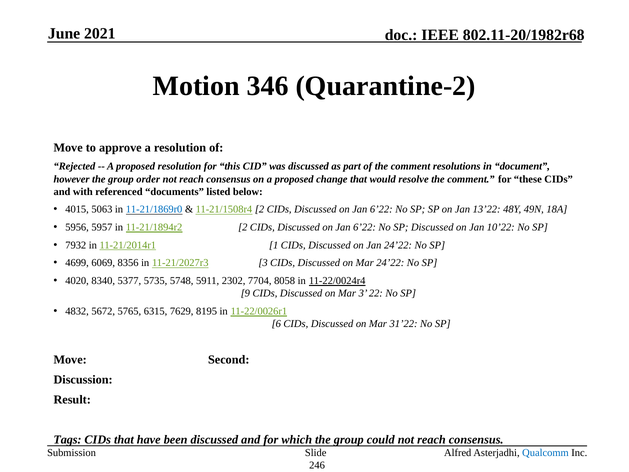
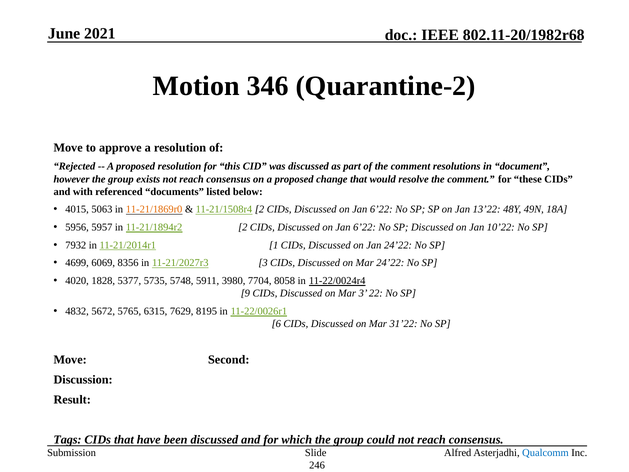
order: order -> exists
11-21/1869r0 colour: blue -> orange
8340: 8340 -> 1828
2302: 2302 -> 3980
